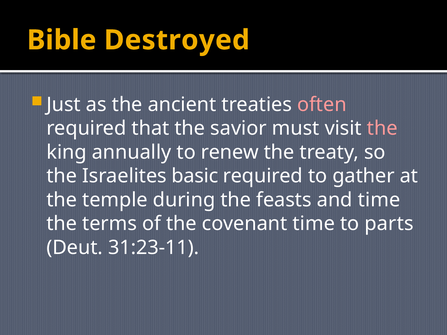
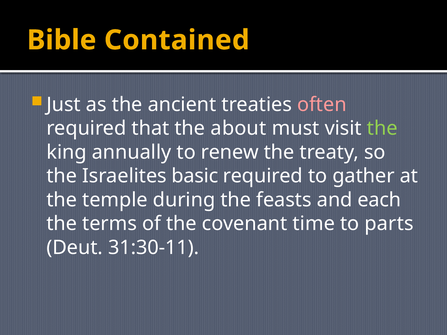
Destroyed: Destroyed -> Contained
savior: savior -> about
the at (382, 128) colour: pink -> light green
and time: time -> each
31:23-11: 31:23-11 -> 31:30-11
